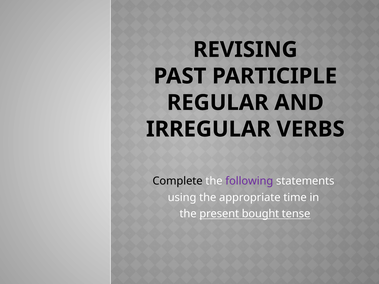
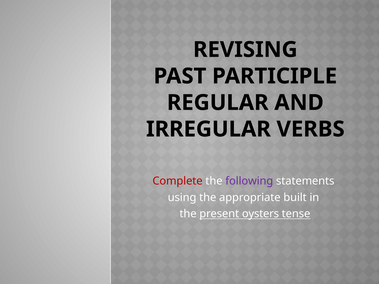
Complete colour: black -> red
time: time -> built
bought: bought -> oysters
